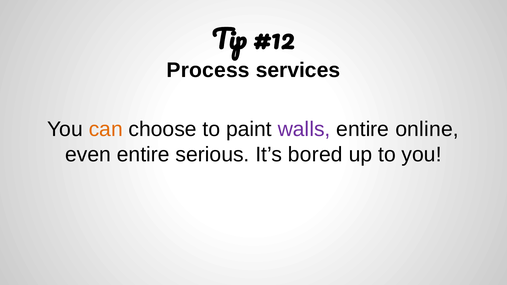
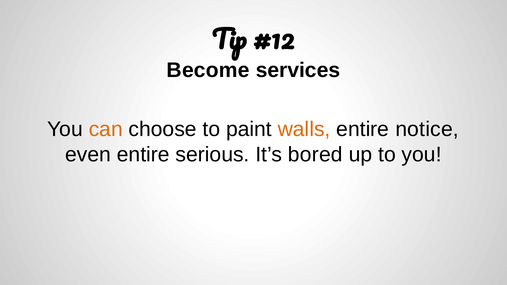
Process: Process -> Become
walls colour: purple -> orange
online: online -> notice
